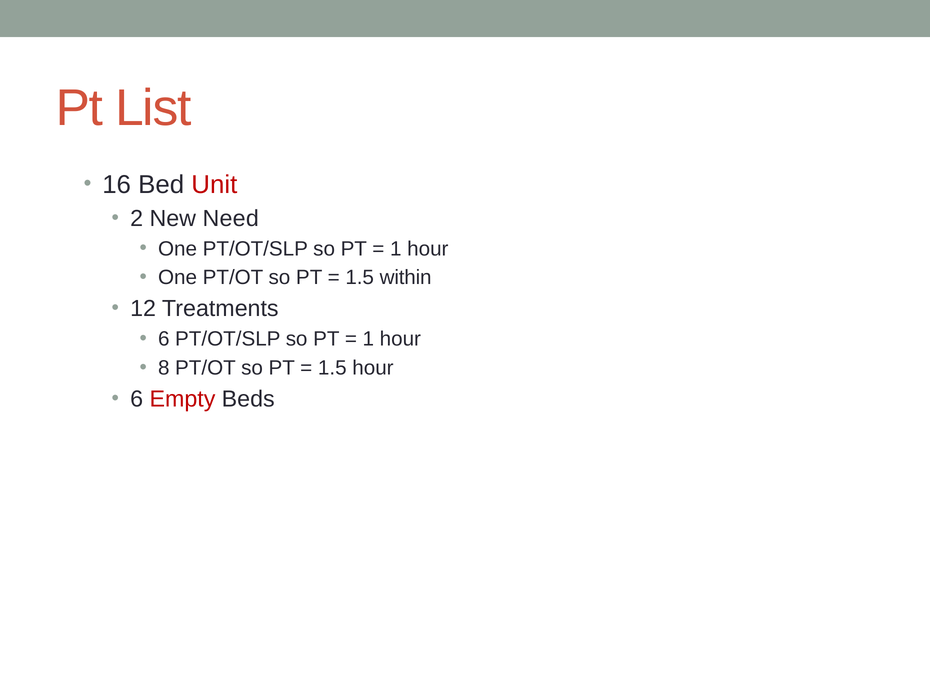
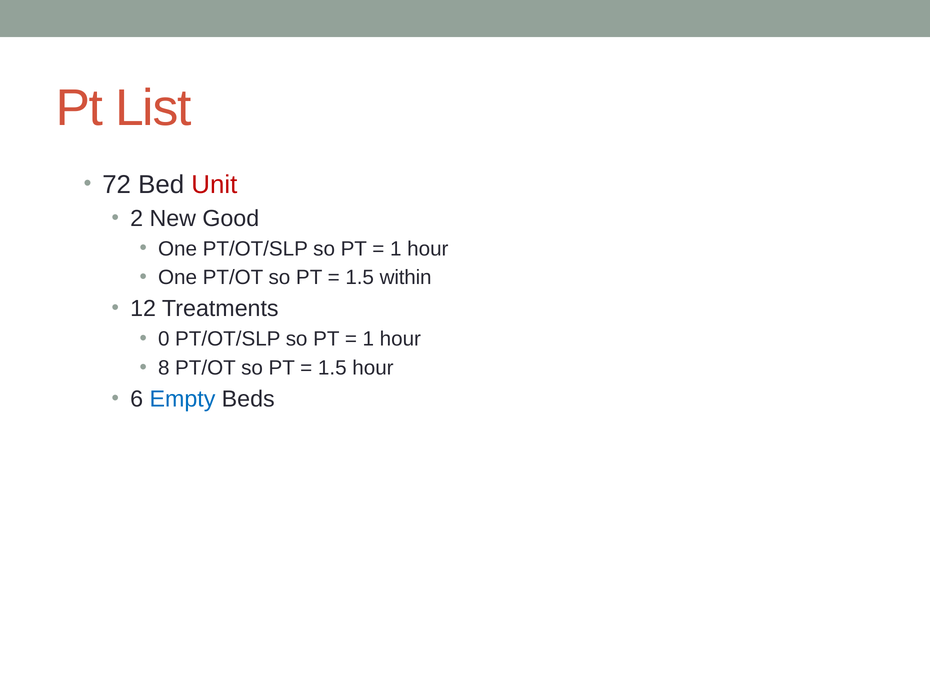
16: 16 -> 72
Need: Need -> Good
6 at (164, 339): 6 -> 0
Empty colour: red -> blue
